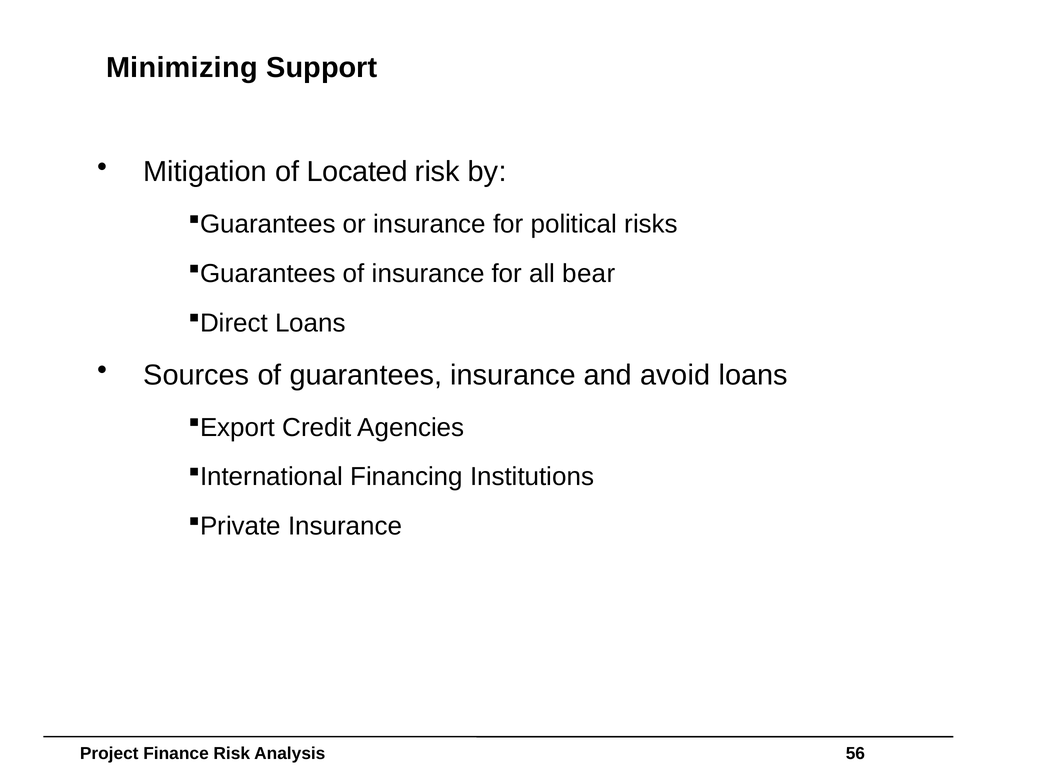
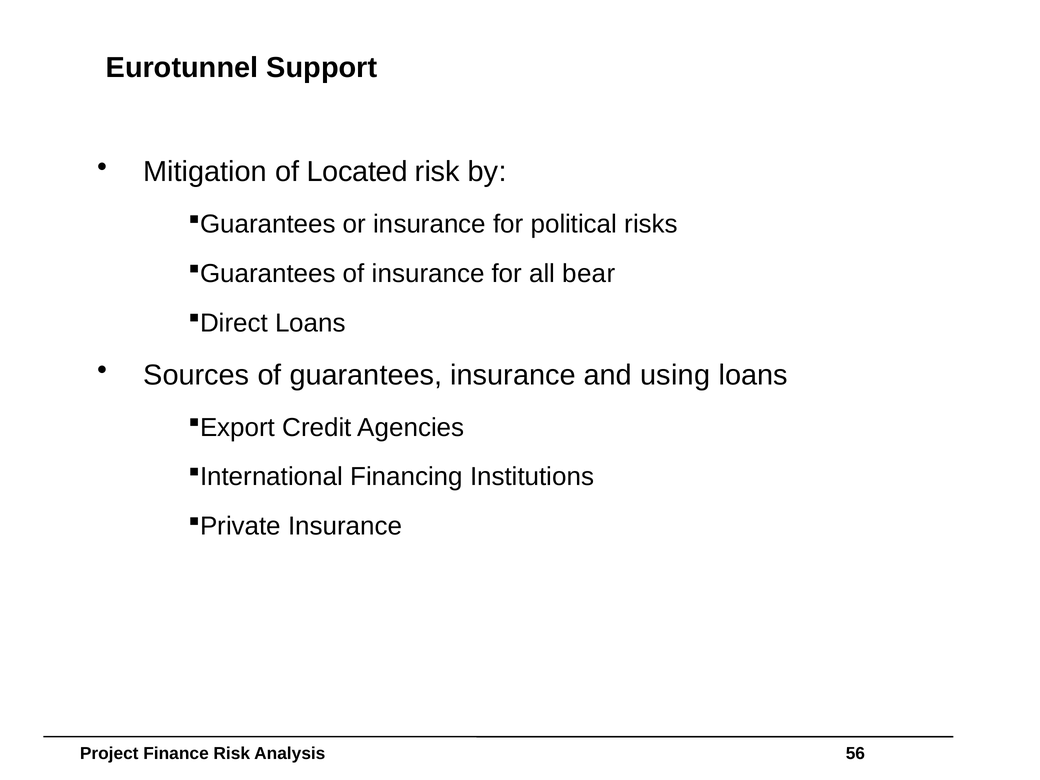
Minimizing: Minimizing -> Eurotunnel
avoid: avoid -> using
